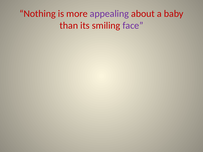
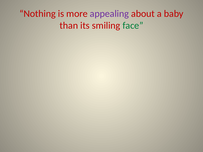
face colour: purple -> green
